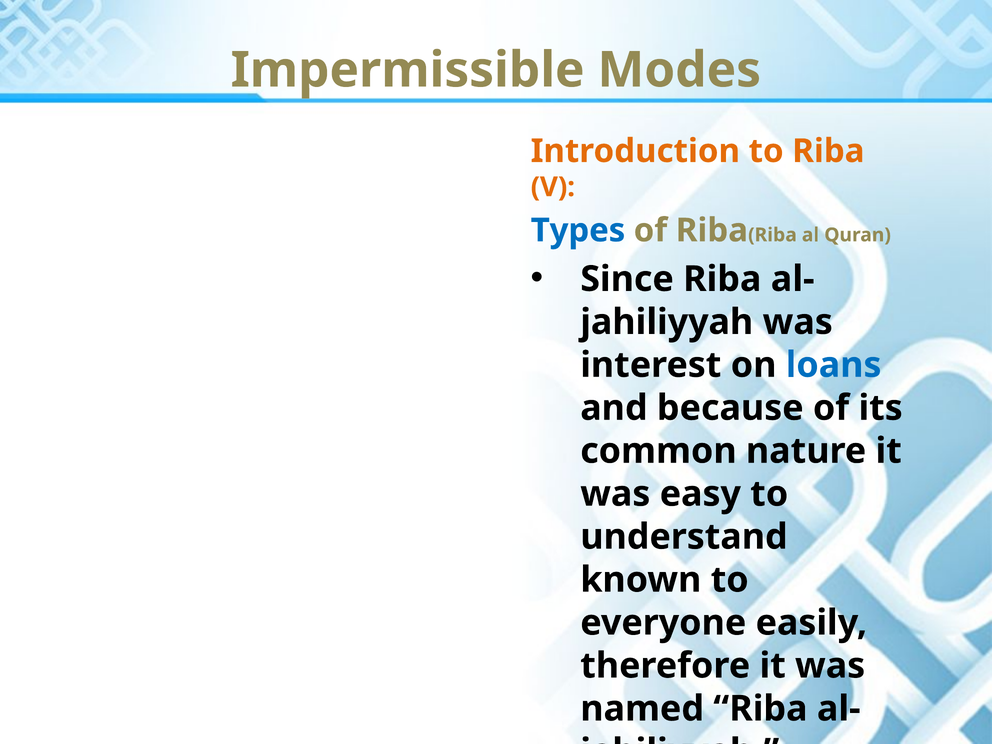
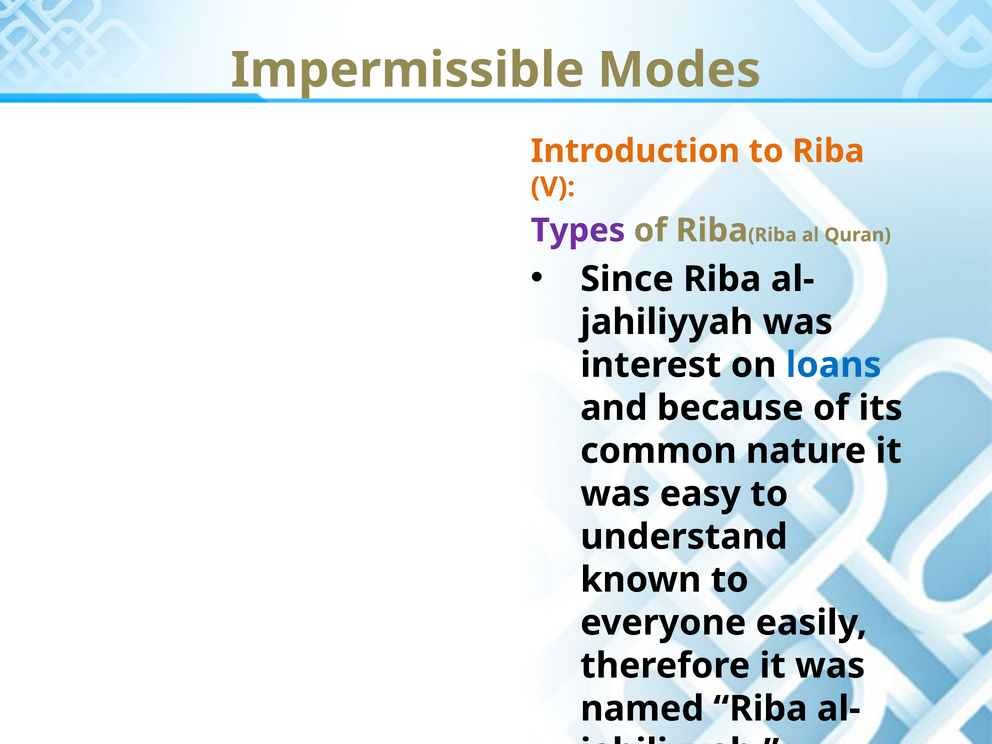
Types colour: blue -> purple
